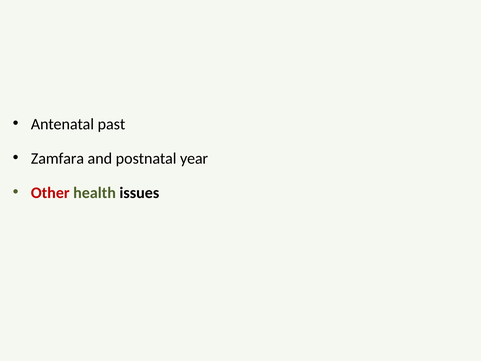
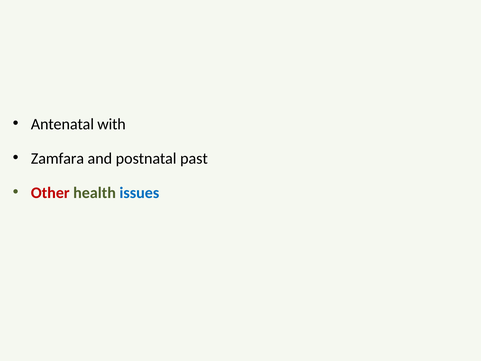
past: past -> with
year: year -> past
issues colour: black -> blue
